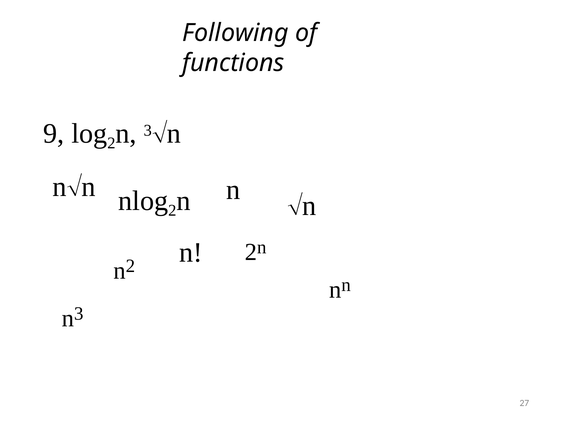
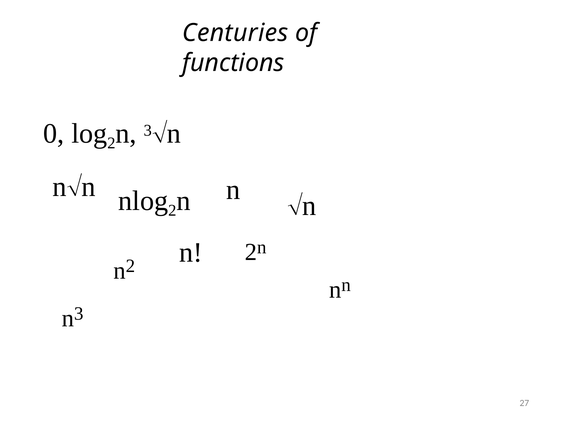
Following: Following -> Centuries
9: 9 -> 0
